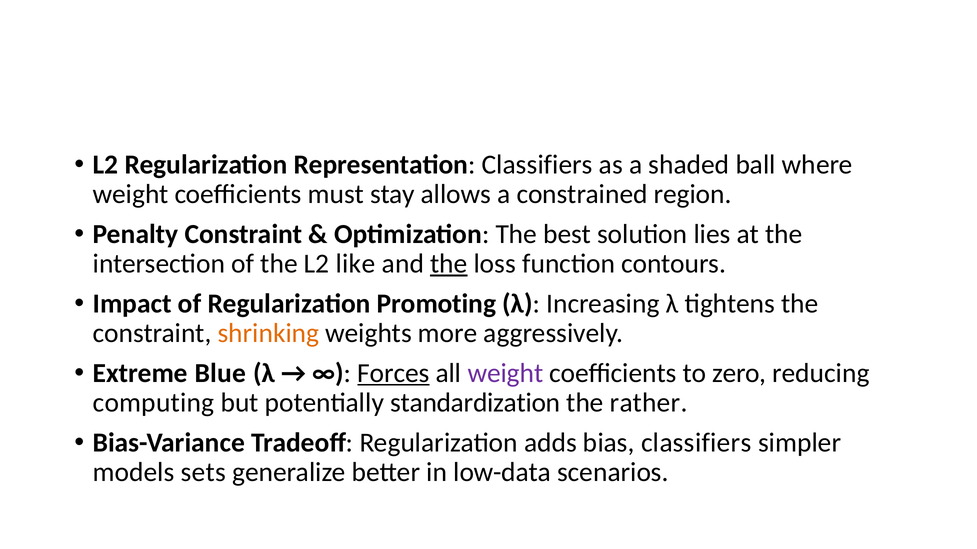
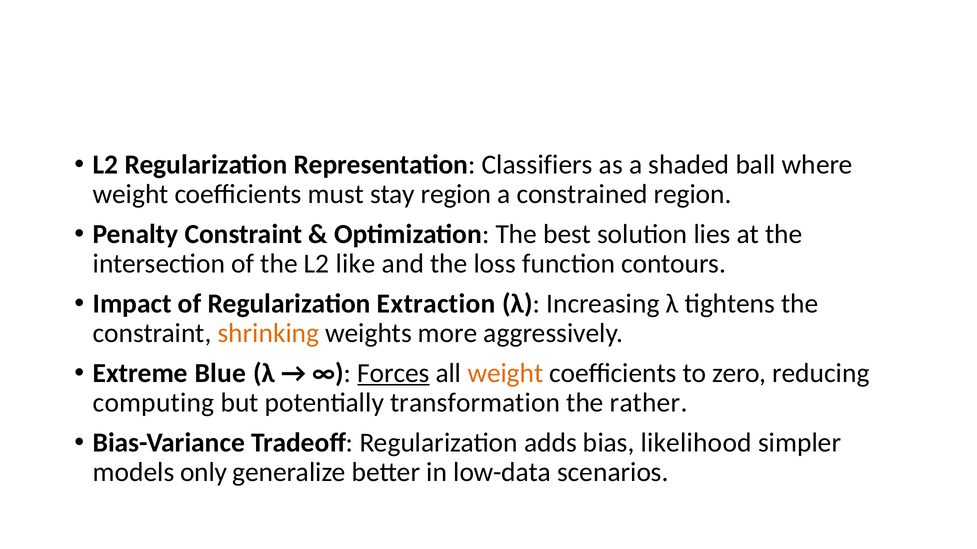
stay allows: allows -> region
the at (449, 264) underline: present -> none
Promoting: Promoting -> Extraction
weight at (505, 373) colour: purple -> orange
standardization: standardization -> transformation
bias classifiers: classifiers -> likelihood
sets: sets -> only
